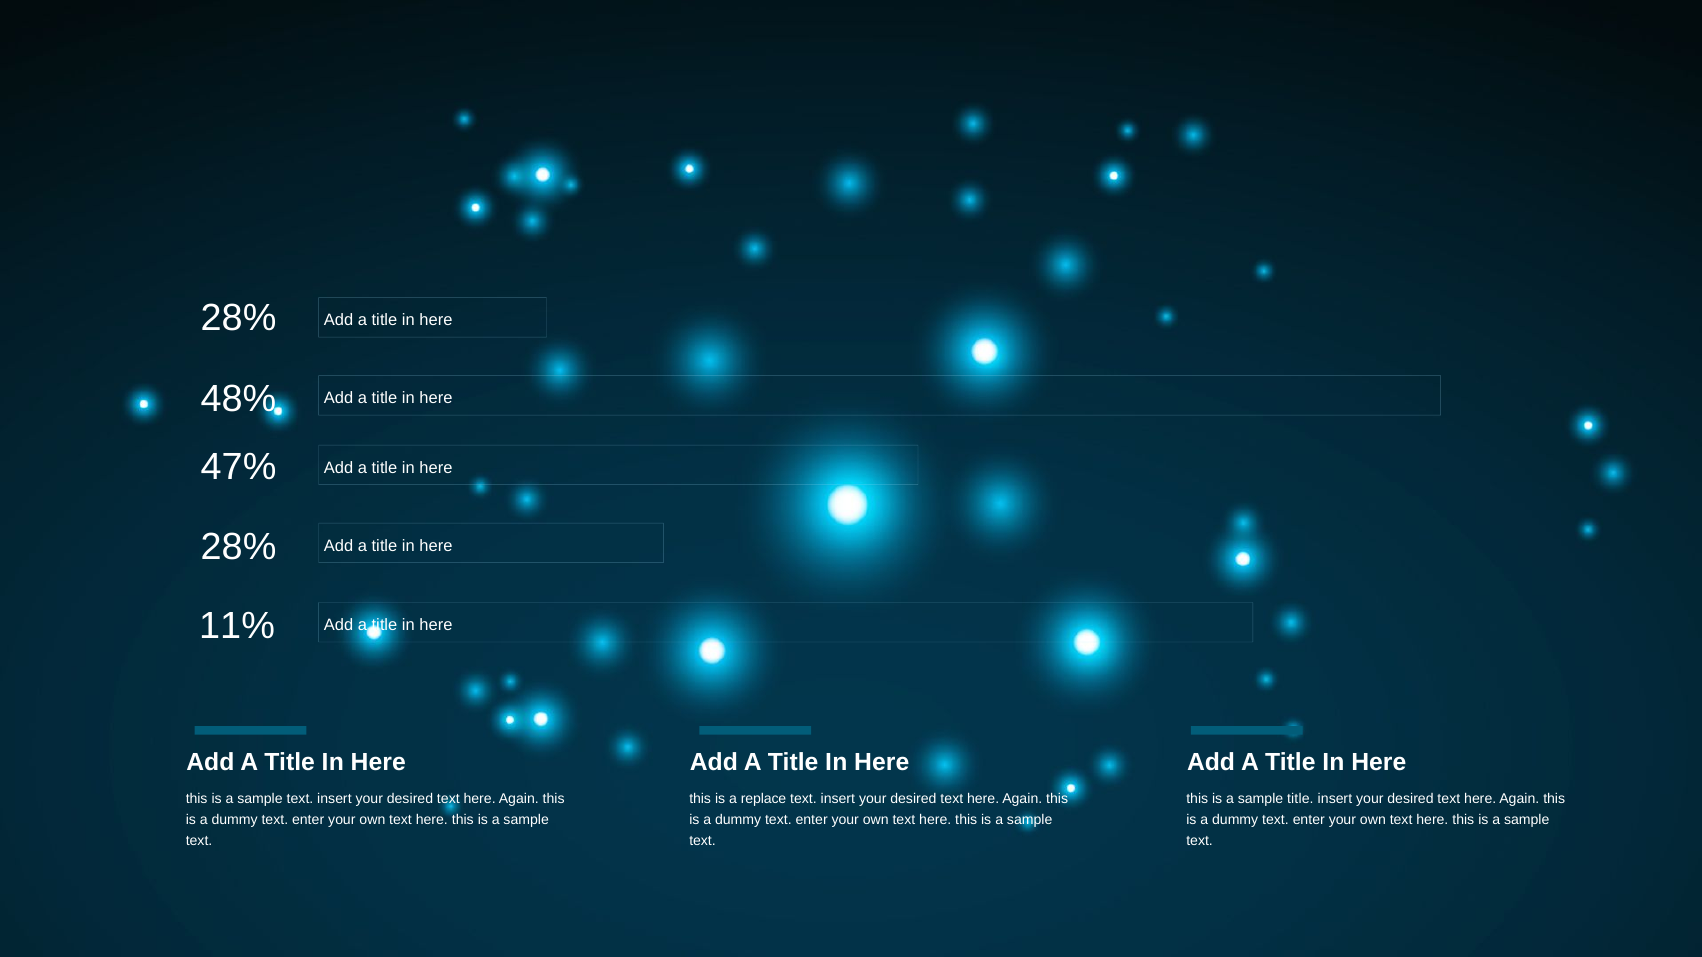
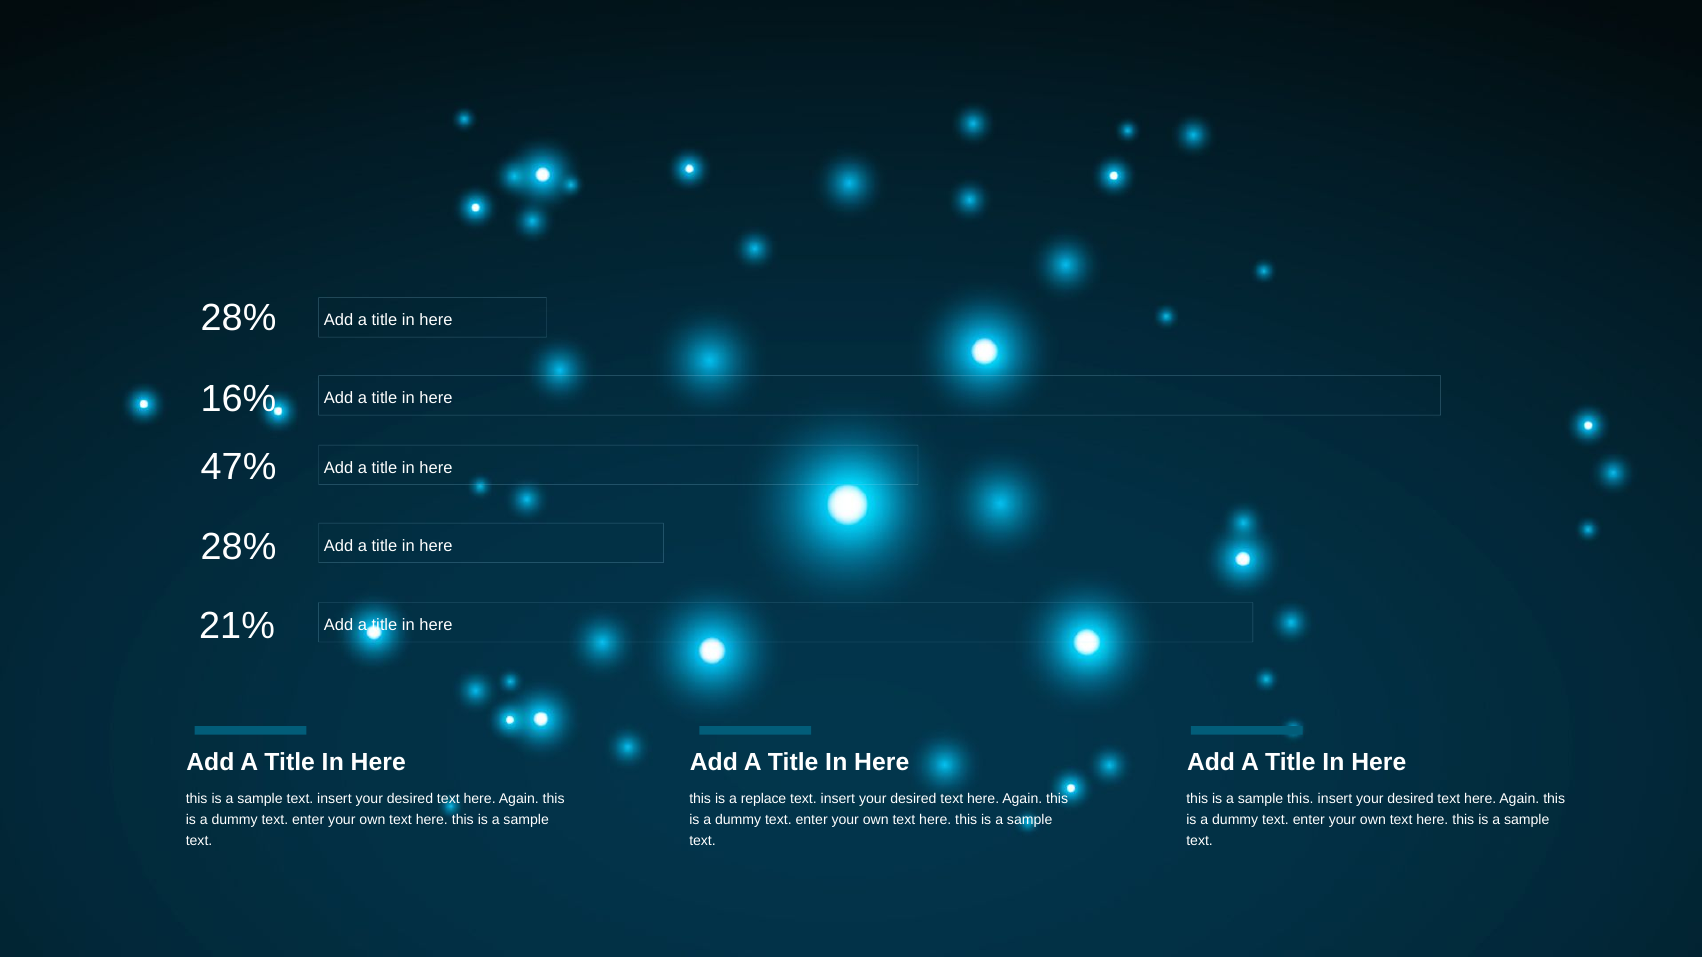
48%: 48% -> 16%
11%: 11% -> 21%
sample title: title -> this
